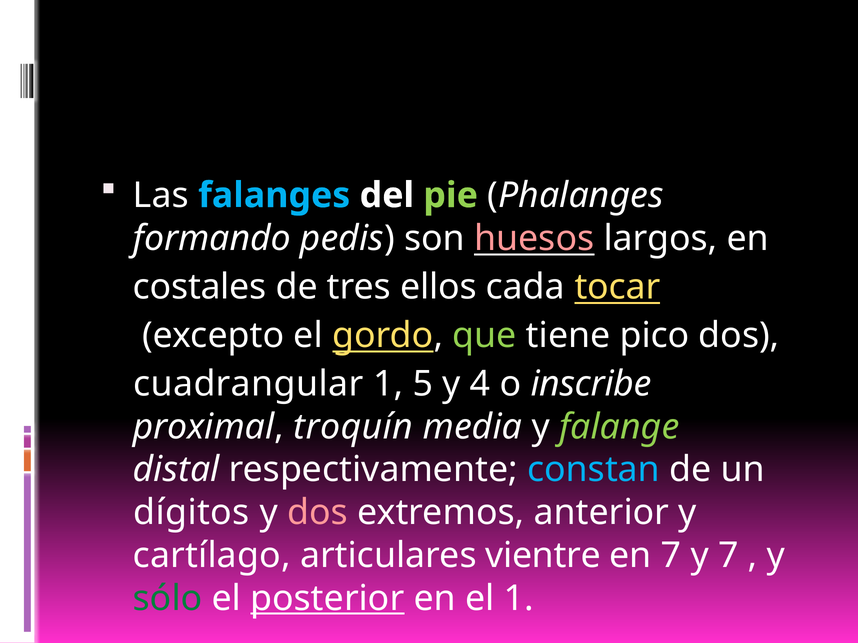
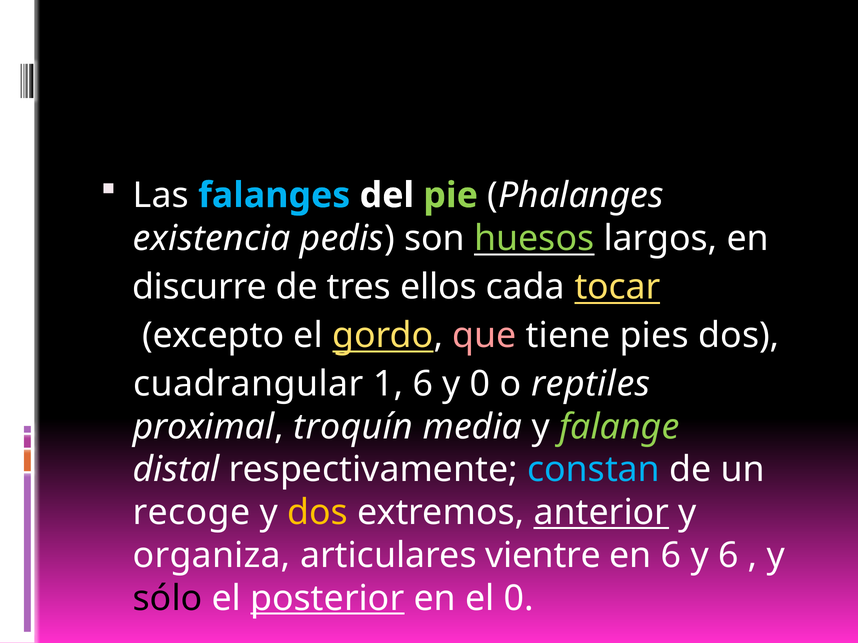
formando: formando -> existencia
huesos colour: pink -> light green
costales: costales -> discurre
que colour: light green -> pink
pico: pico -> pies
1 5: 5 -> 6
y 4: 4 -> 0
inscribe: inscribe -> reptiles
dígitos: dígitos -> recoge
dos at (318, 513) colour: pink -> yellow
anterior underline: none -> present
cartílago: cartílago -> organiza
en 7: 7 -> 6
y 7: 7 -> 6
sólo colour: green -> black
el 1: 1 -> 0
